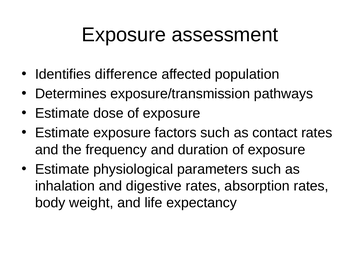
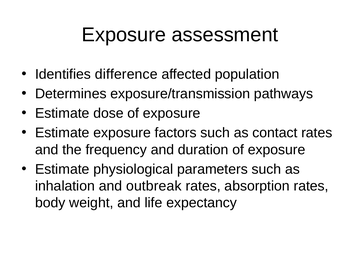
digestive: digestive -> outbreak
